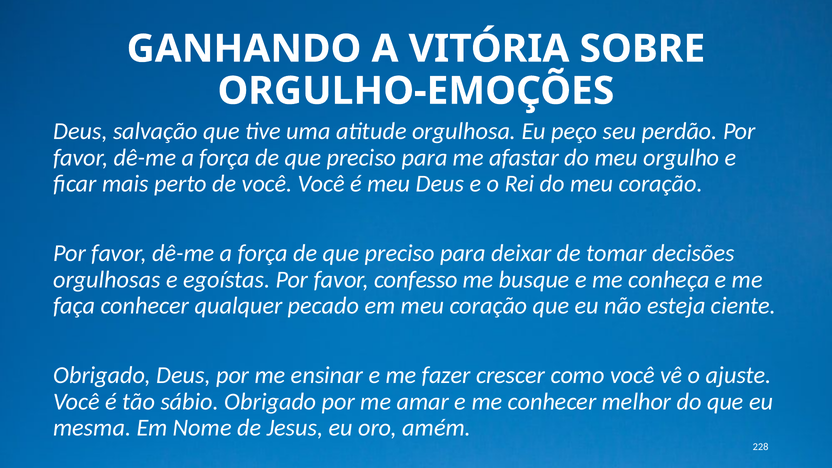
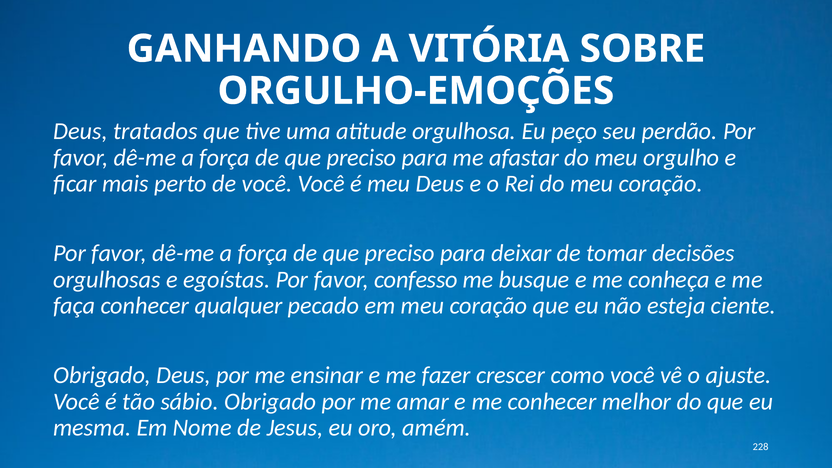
salvação: salvação -> tratados
